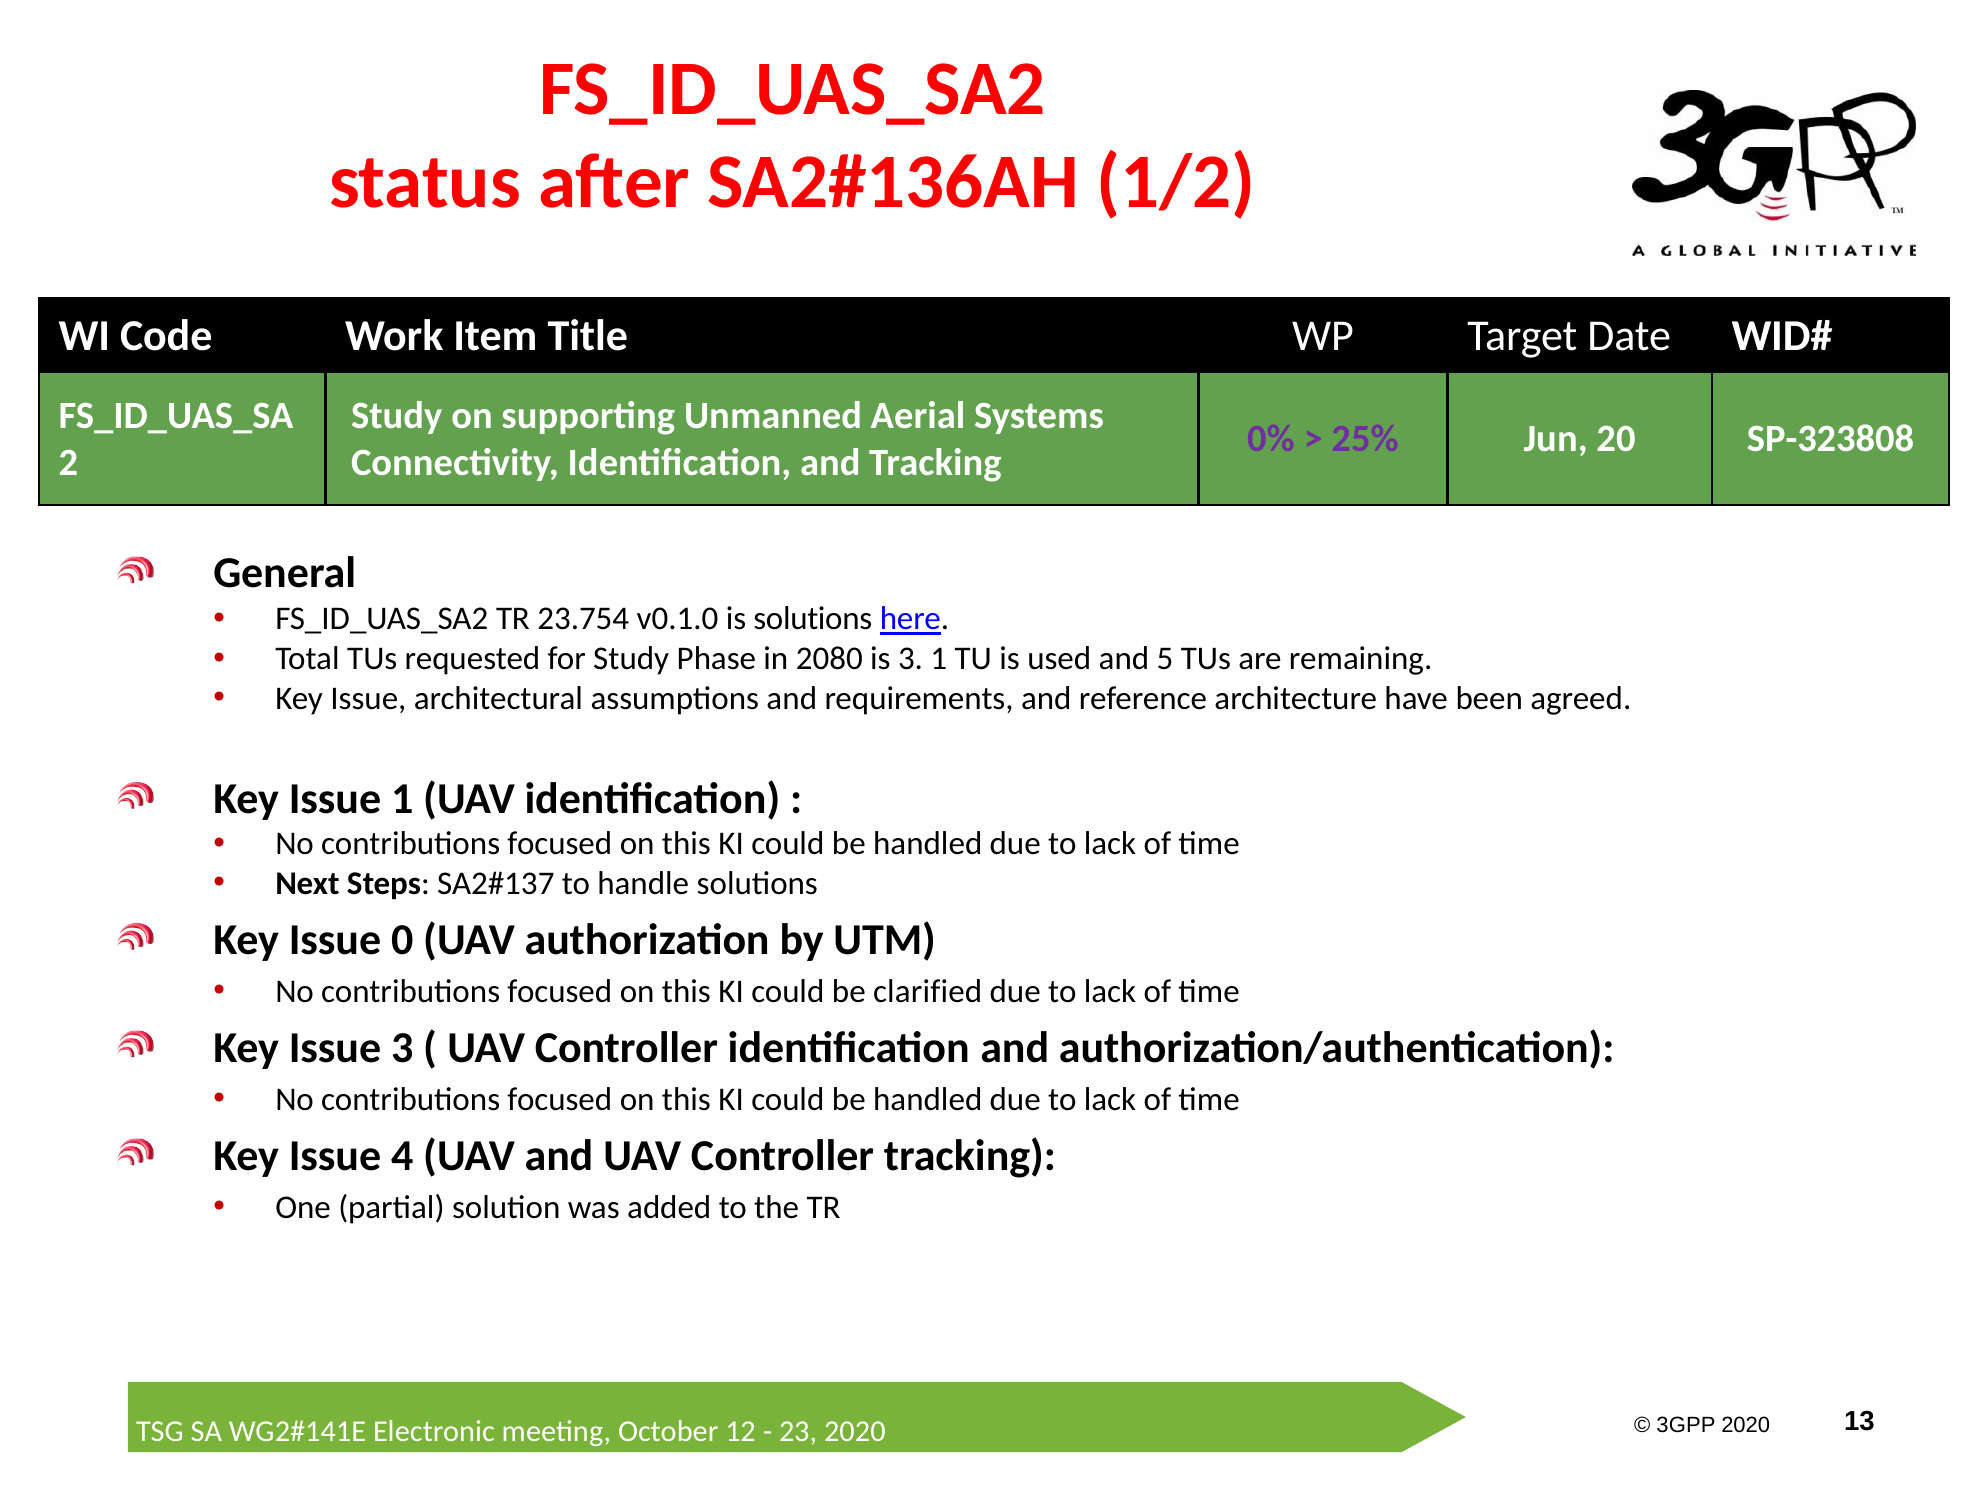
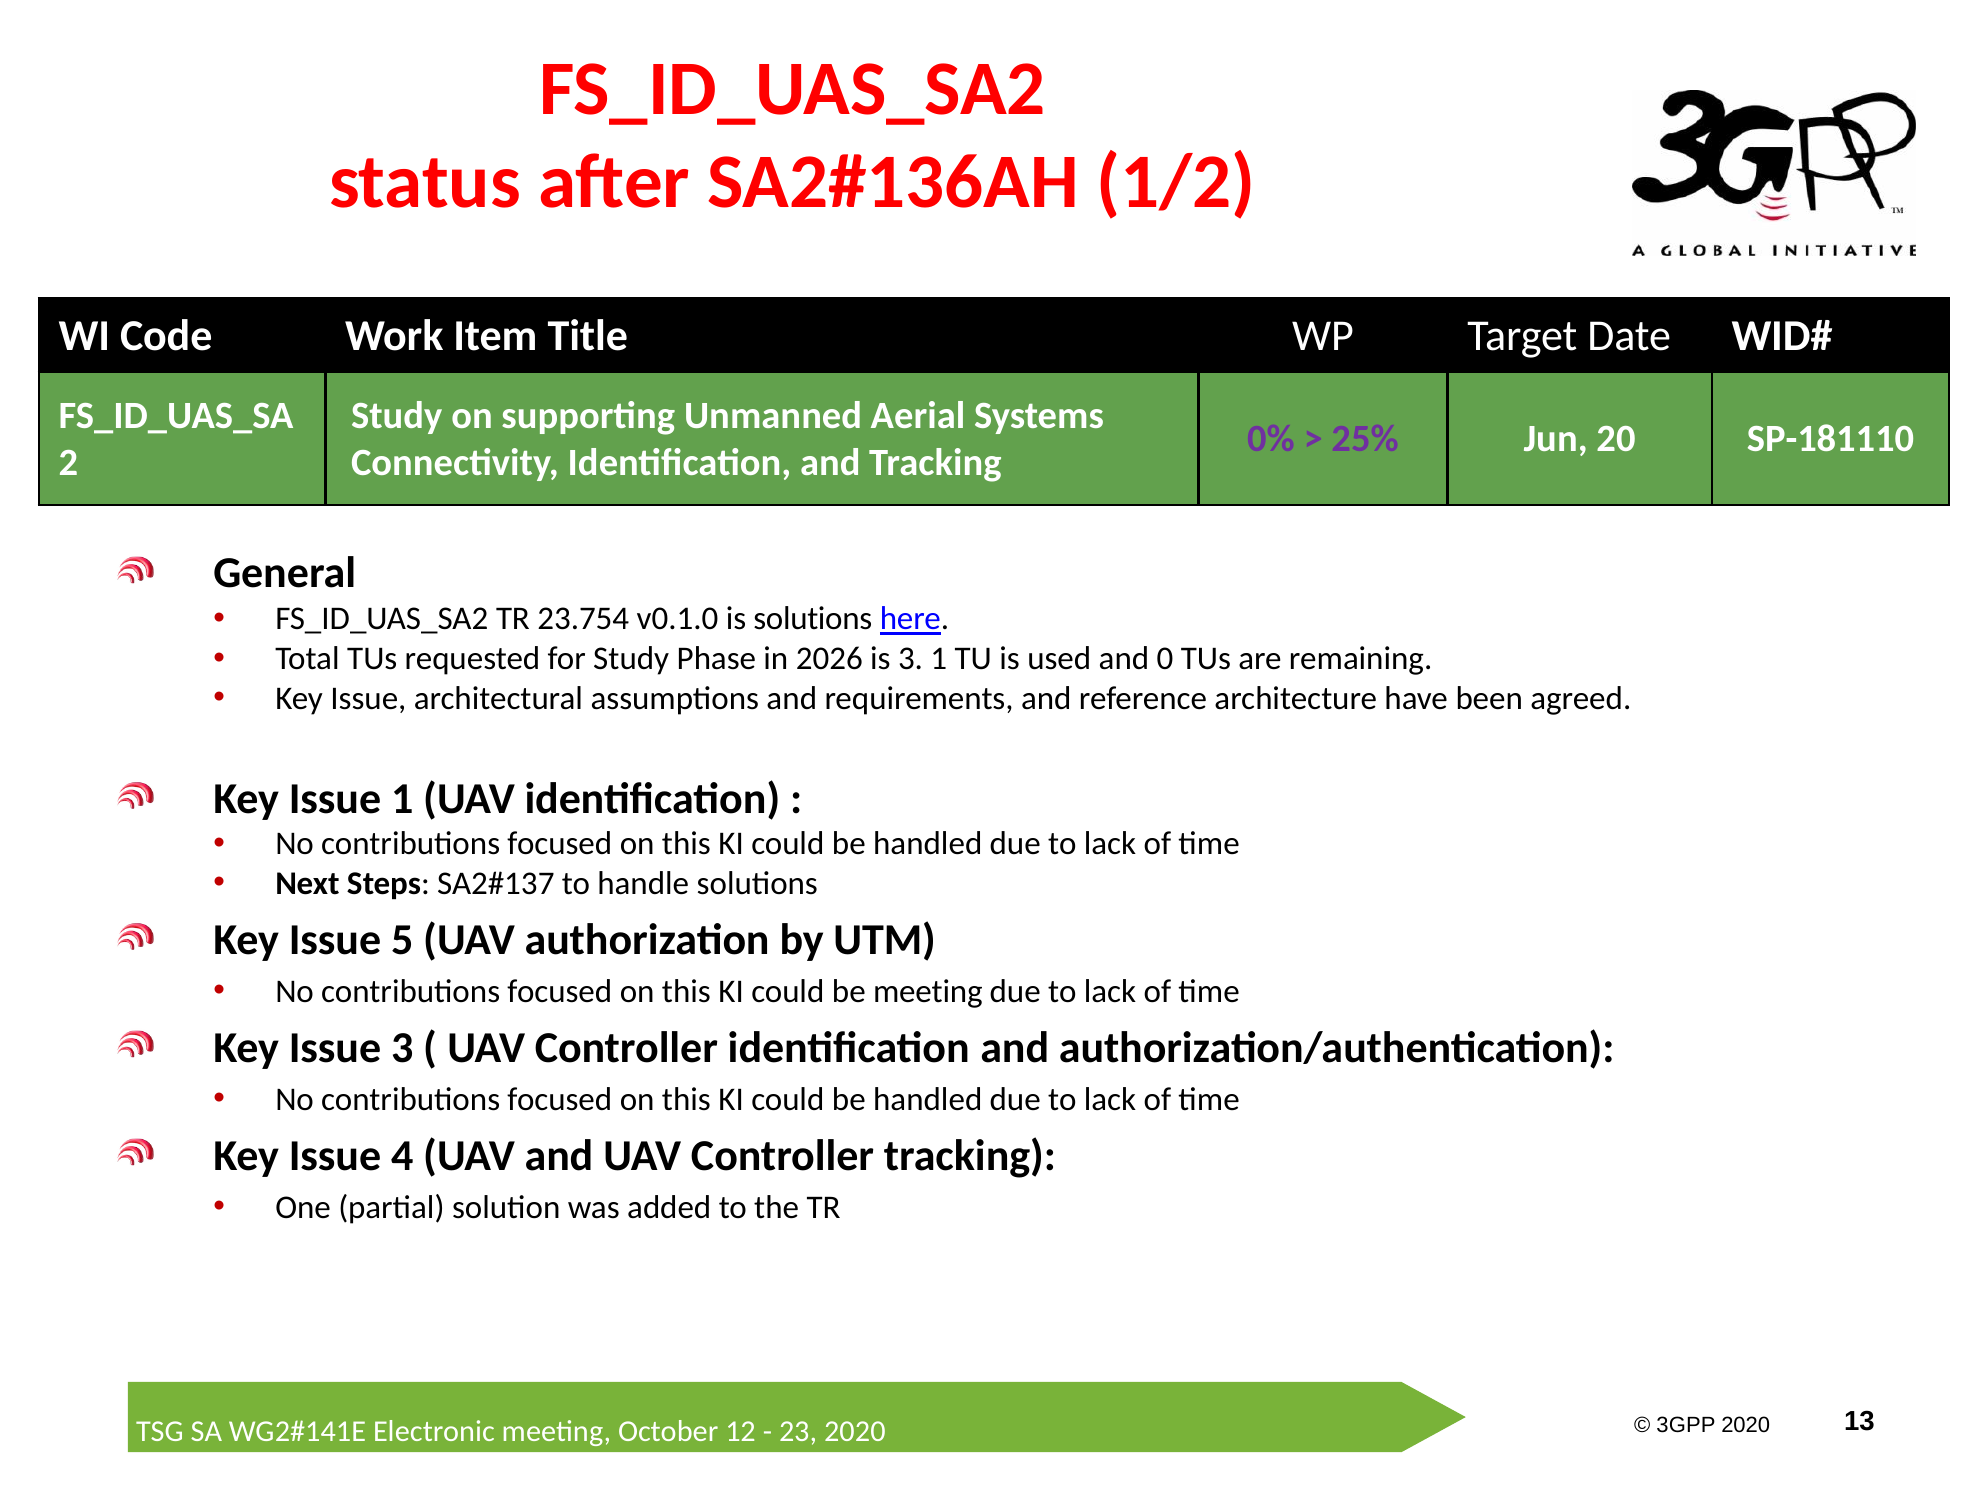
SP-323808: SP-323808 -> SP-181110
2080: 2080 -> 2026
5: 5 -> 0
0: 0 -> 5
be clarified: clarified -> meeting
